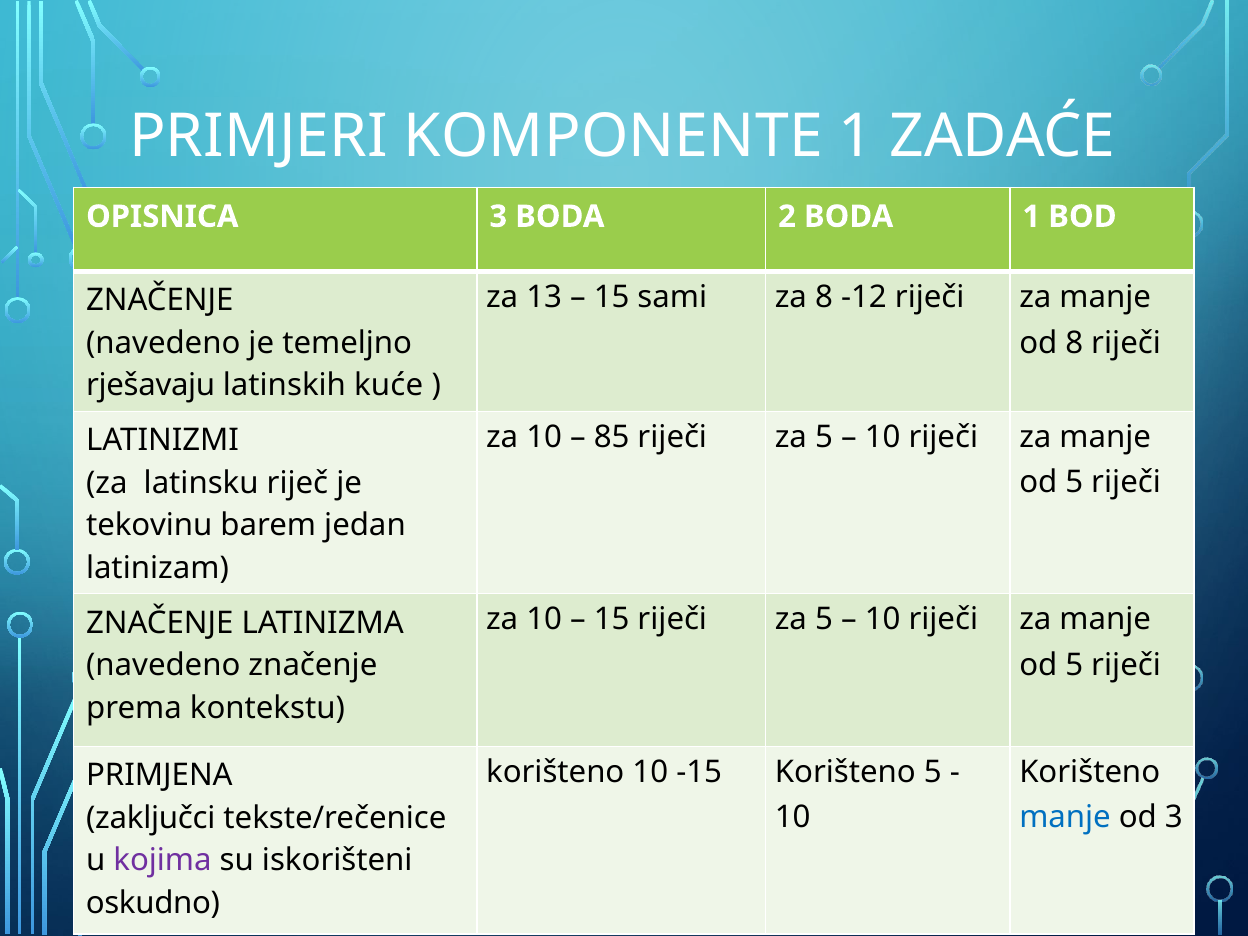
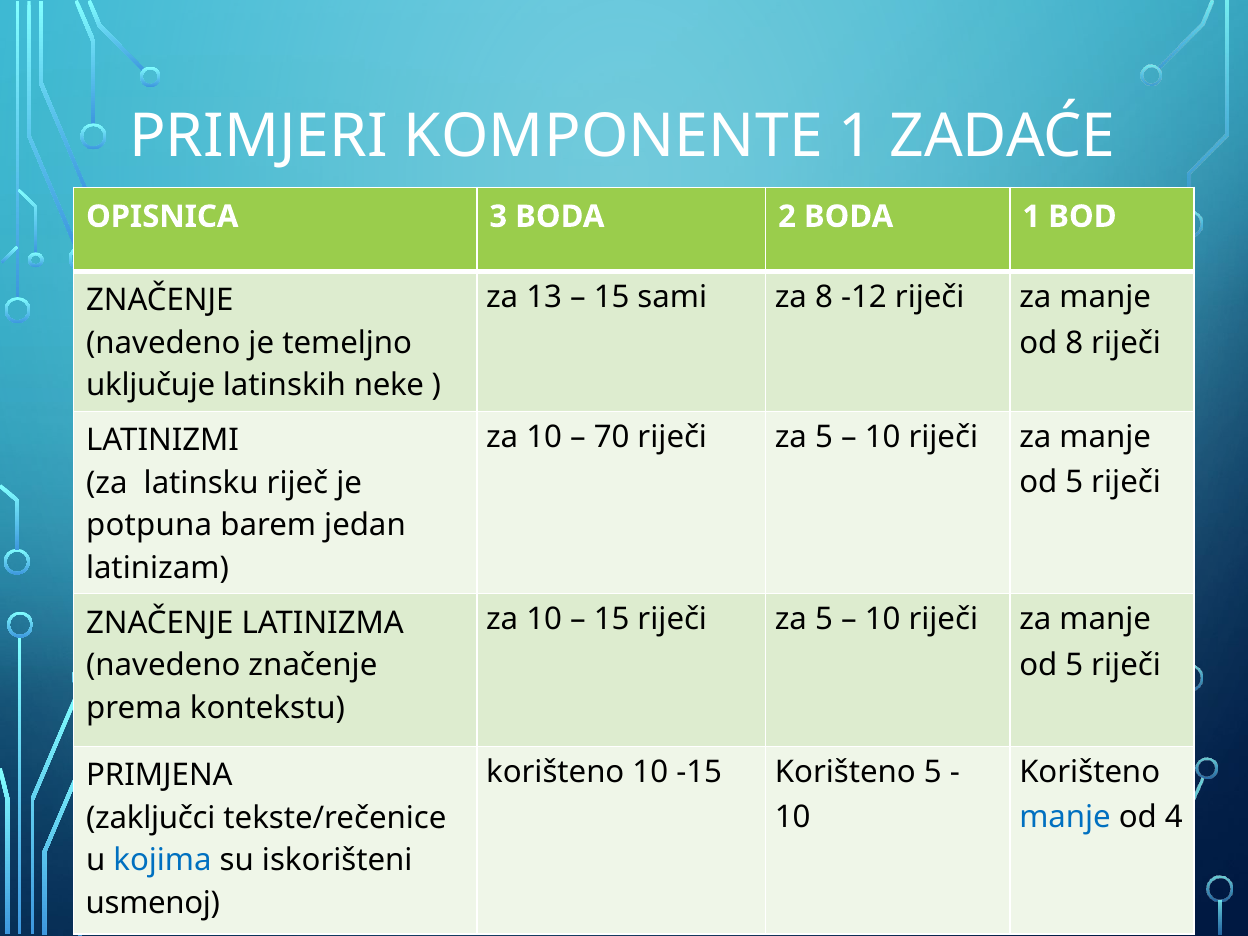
rješavaju: rješavaju -> uključuje
kuće: kuće -> neke
85: 85 -> 70
tekovinu: tekovinu -> potpuna
od 3: 3 -> 4
kojima colour: purple -> blue
oskudno: oskudno -> usmenoj
